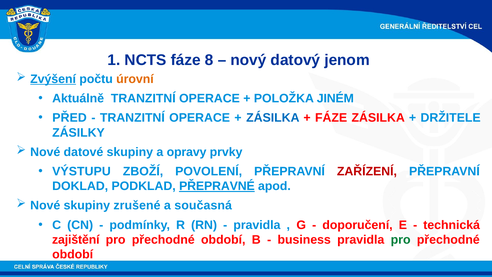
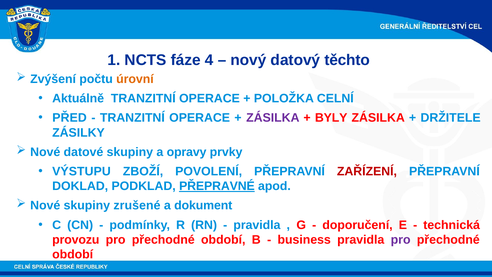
8: 8 -> 4
jenom: jenom -> těchto
Zvýšení underline: present -> none
JINÉM: JINÉM -> CELNÍ
ZÁSILKA at (273, 118) colour: blue -> purple
FÁZE at (331, 118): FÁZE -> BYLY
současná: současná -> dokument
zajištění: zajištění -> provozu
pro at (401, 240) colour: green -> purple
